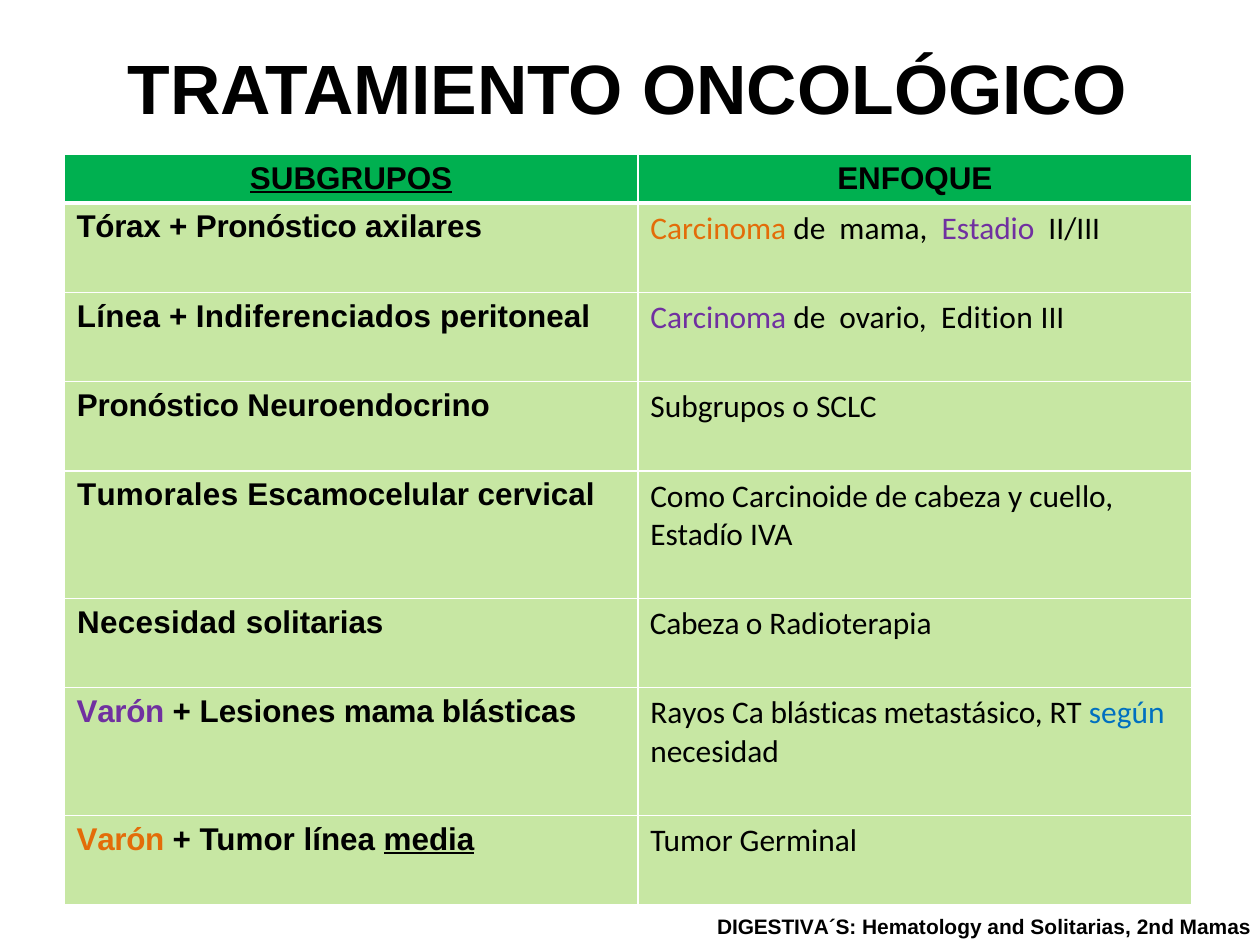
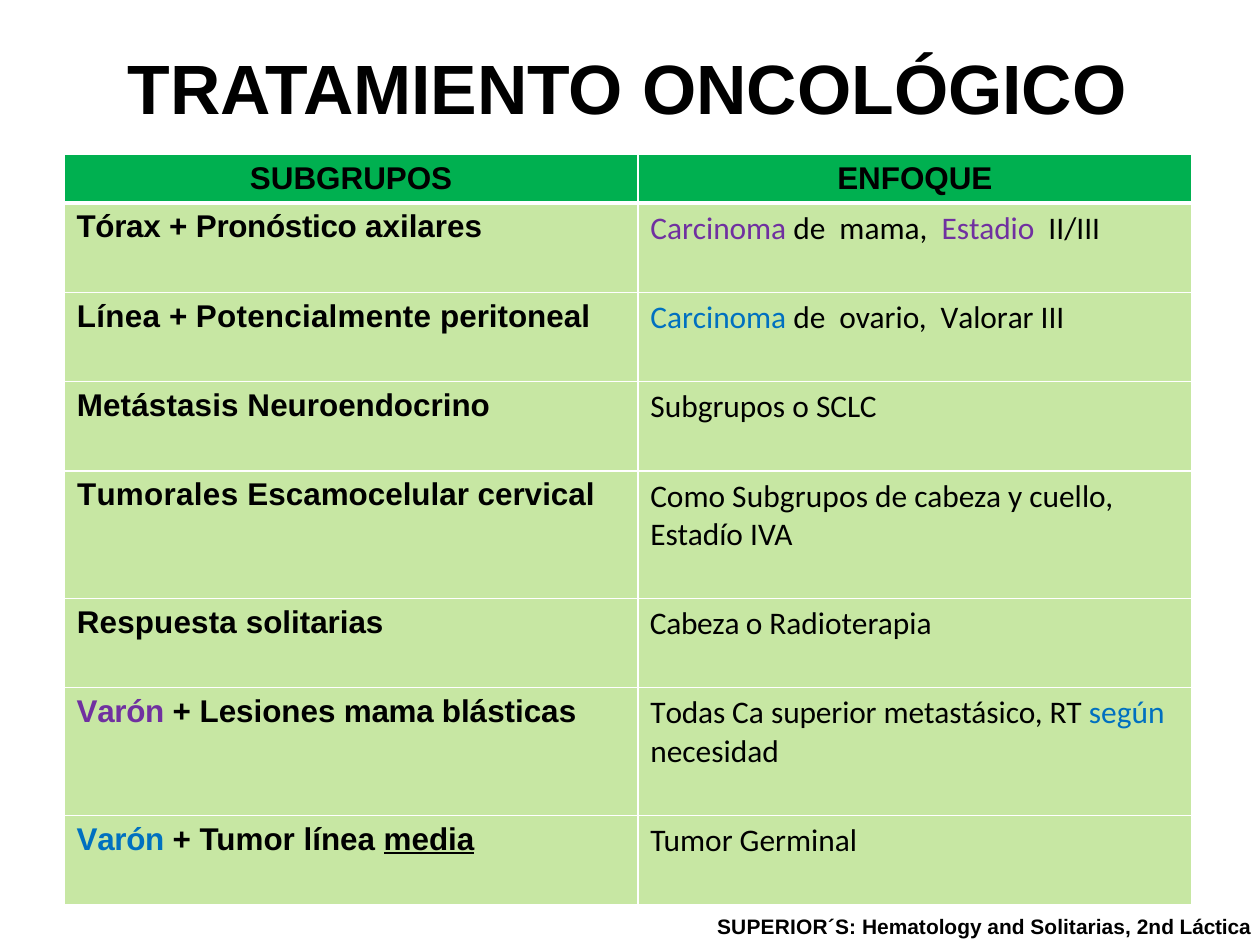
SUBGRUPOS at (351, 179) underline: present -> none
Carcinoma at (718, 229) colour: orange -> purple
Indiferenciados: Indiferenciados -> Potencialmente
Carcinoma at (718, 318) colour: purple -> blue
Edition: Edition -> Valorar
Pronóstico at (158, 406): Pronóstico -> Metástasis
Como Carcinoide: Carcinoide -> Subgrupos
Necesidad at (157, 623): Necesidad -> Respuesta
Rayos: Rayos -> Todas
Ca blásticas: blásticas -> superior
Varón at (121, 840) colour: orange -> blue
DIGESTIVA´S: DIGESTIVA´S -> SUPERIOR´S
Mamas: Mamas -> Láctica
